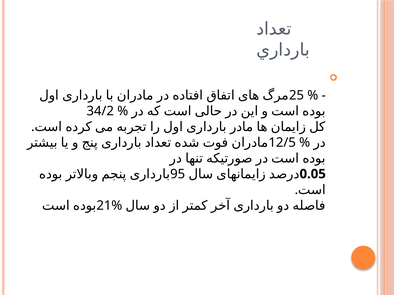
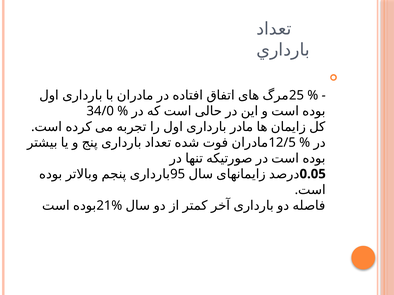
34/2: 34/2 -> 34/0
